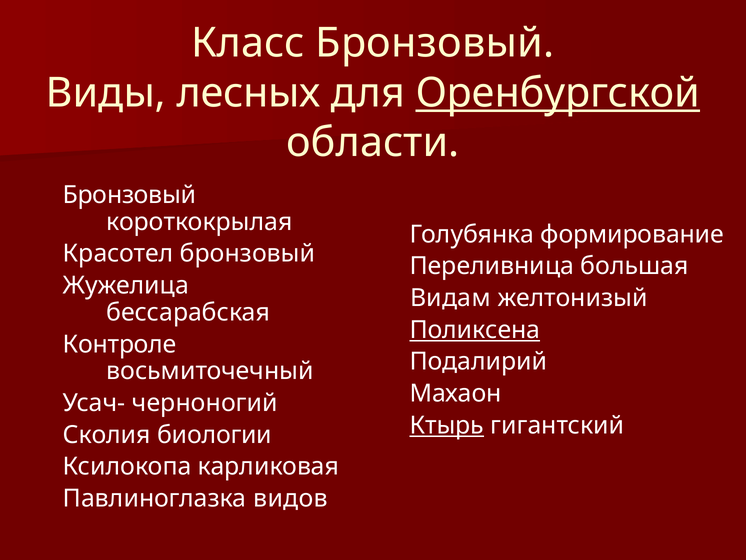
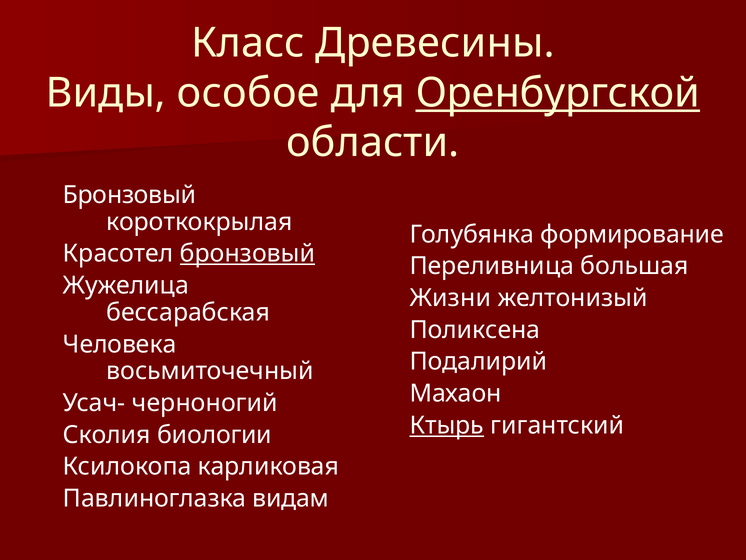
Класс Бронзовый: Бронзовый -> Древесины
лесных: лесных -> особое
бронзовый at (248, 254) underline: none -> present
Видам: Видам -> Жизни
Поликсена underline: present -> none
Контроле: Контроле -> Человека
видов: видов -> видам
